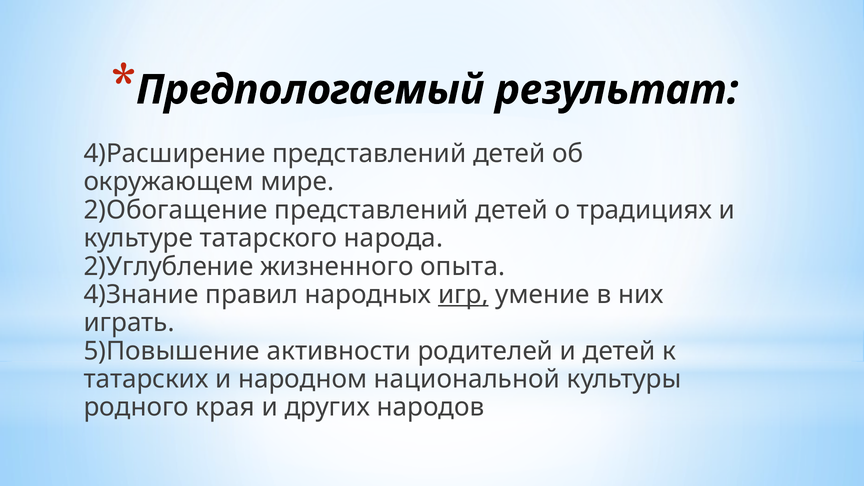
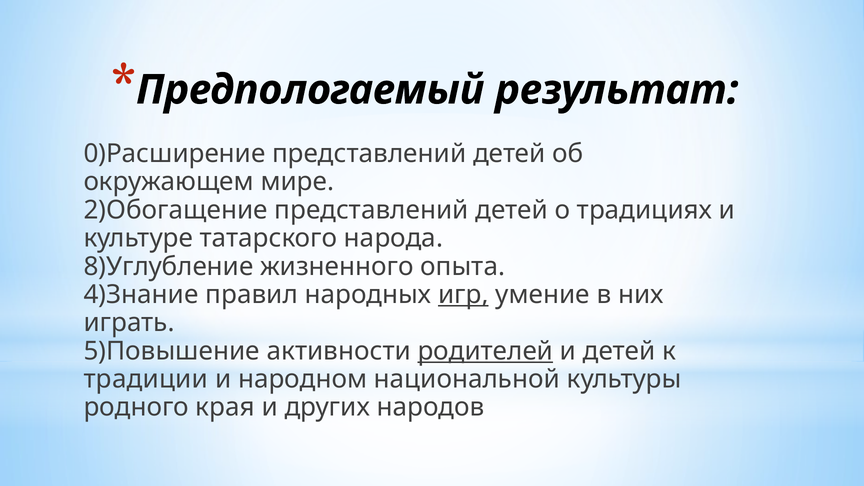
4)Расширение: 4)Расширение -> 0)Расширение
2)Углубление: 2)Углубление -> 8)Углубление
родителей underline: none -> present
татарских: татарских -> традиции
